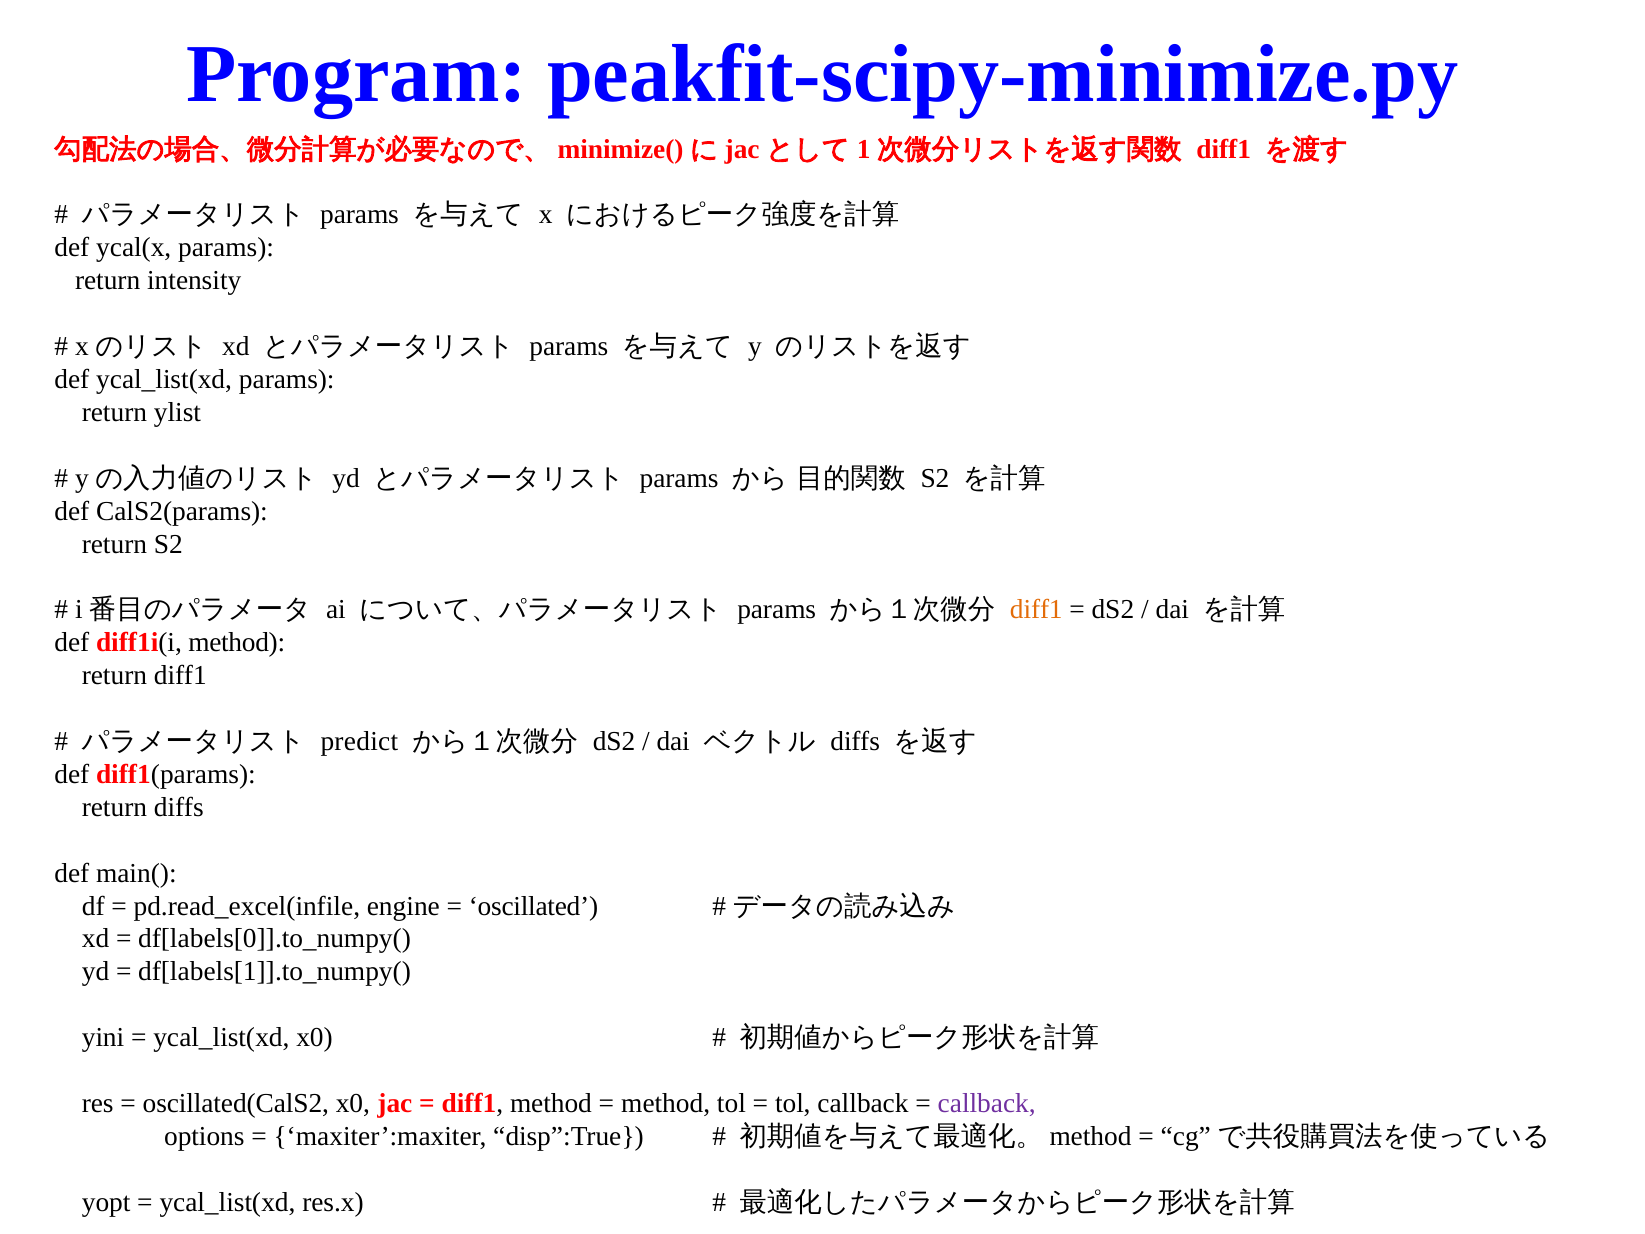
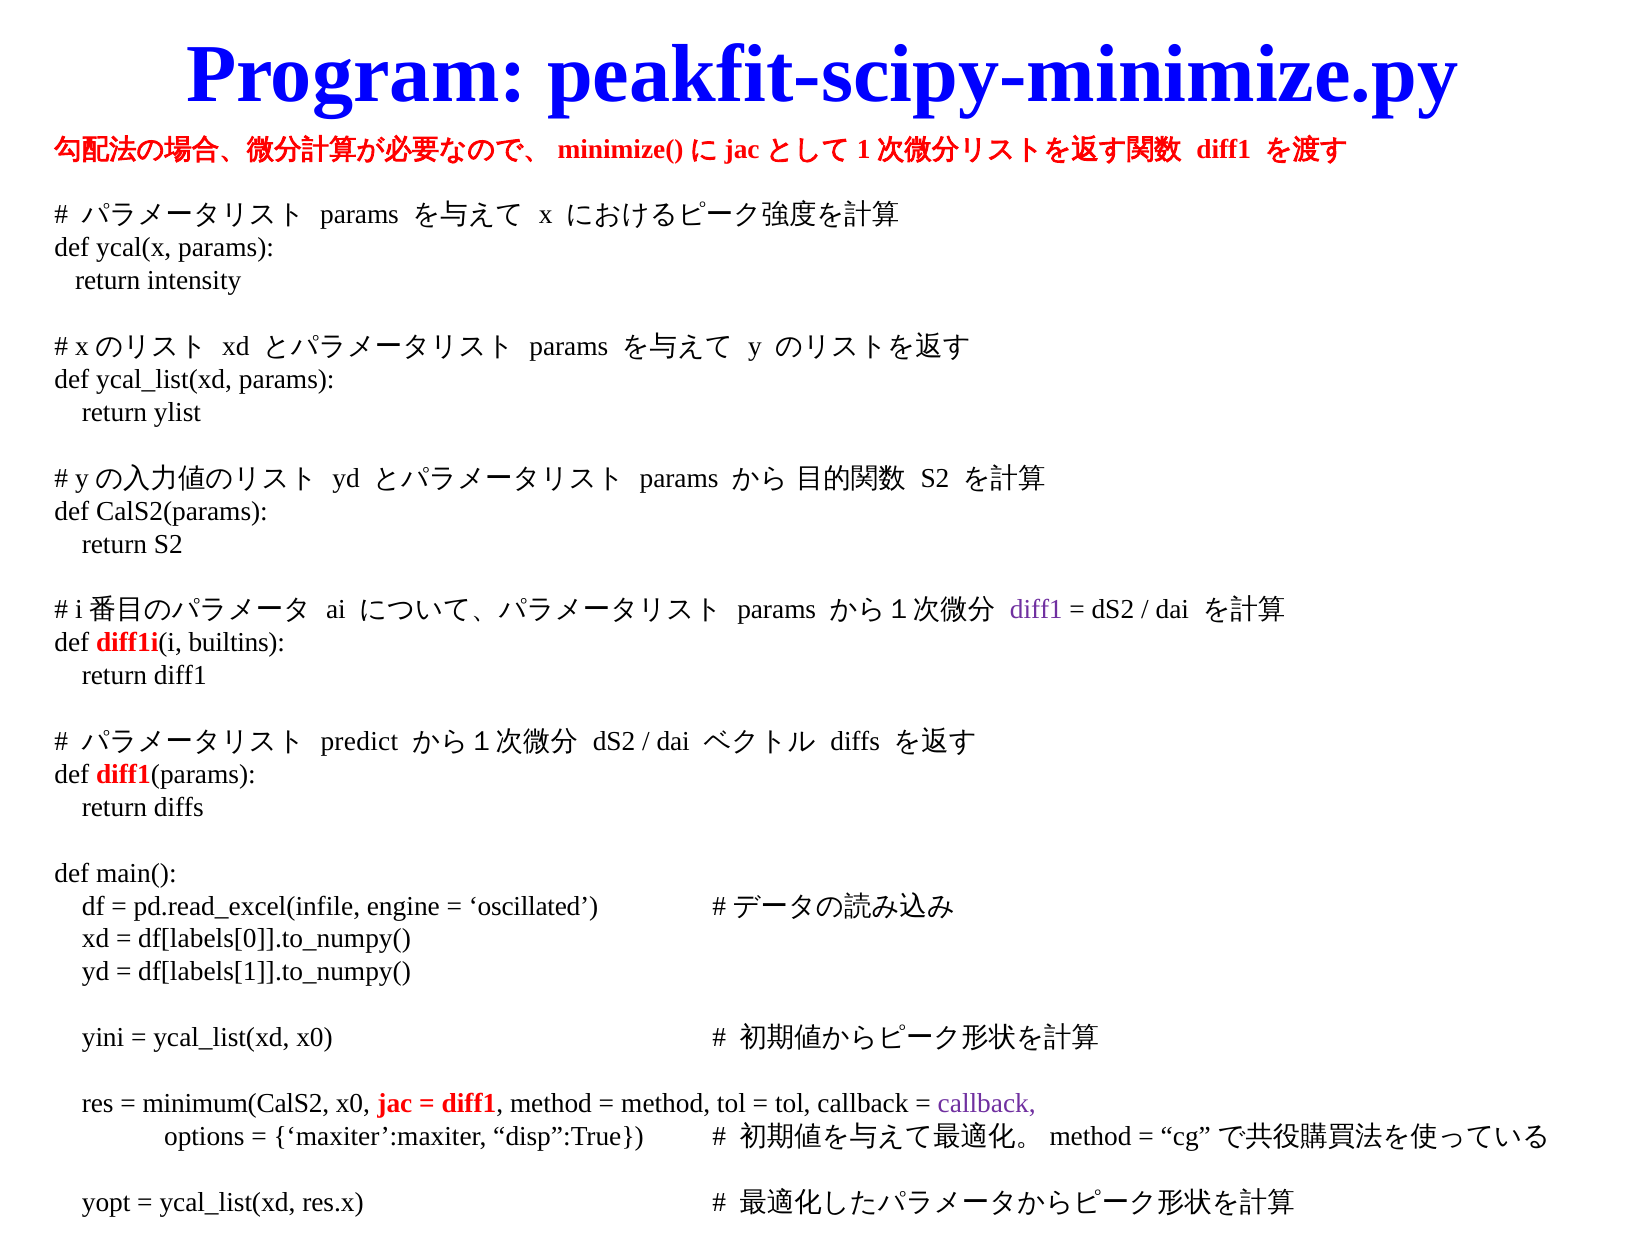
diff1 at (1036, 610) colour: orange -> purple
diff1i(i method: method -> builtins
oscillated(CalS2: oscillated(CalS2 -> minimum(CalS2
